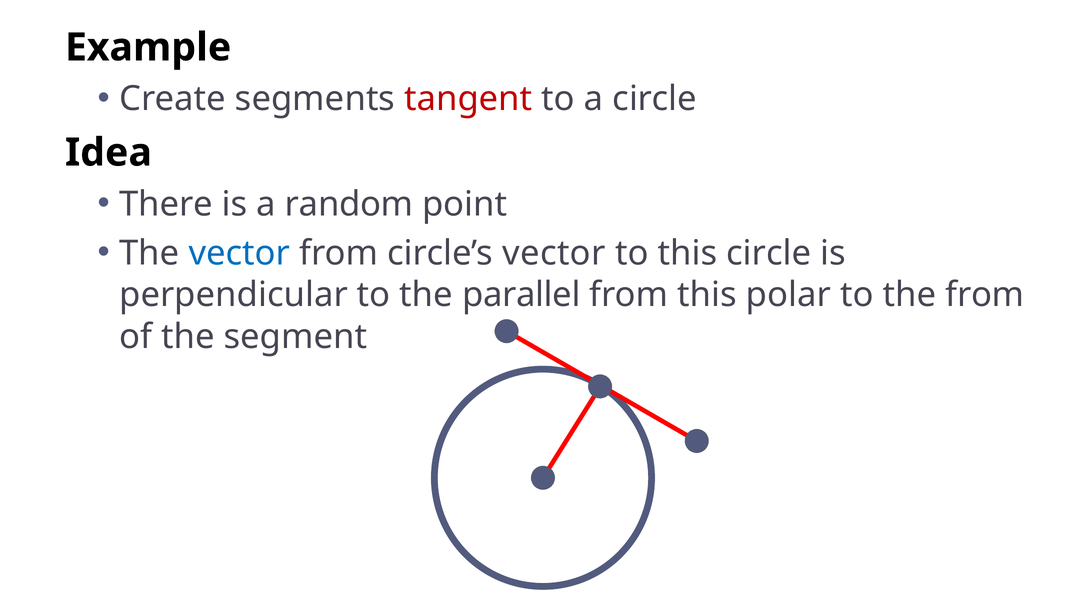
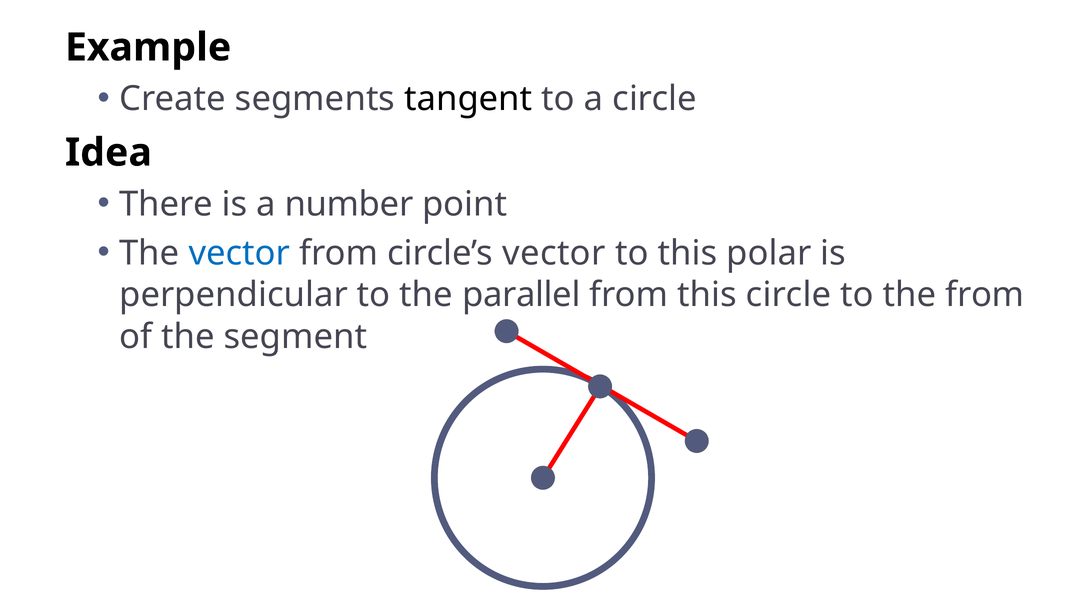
tangent colour: red -> black
random: random -> number
this circle: circle -> polar
this polar: polar -> circle
